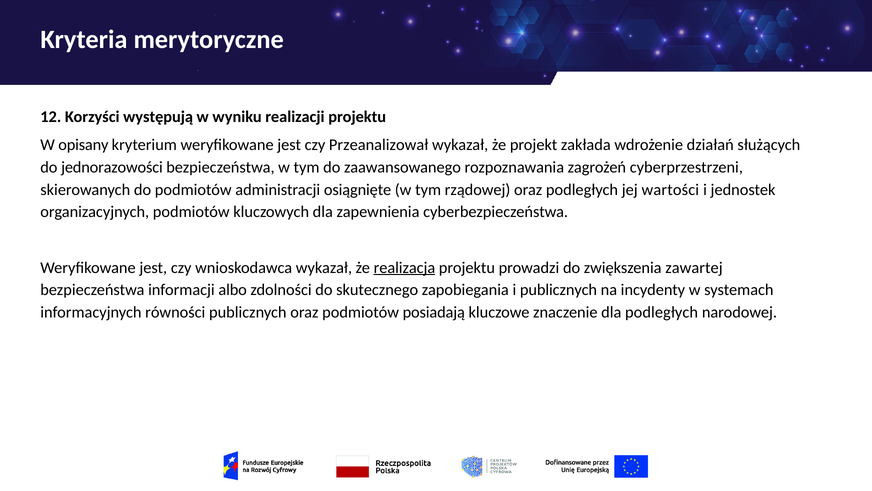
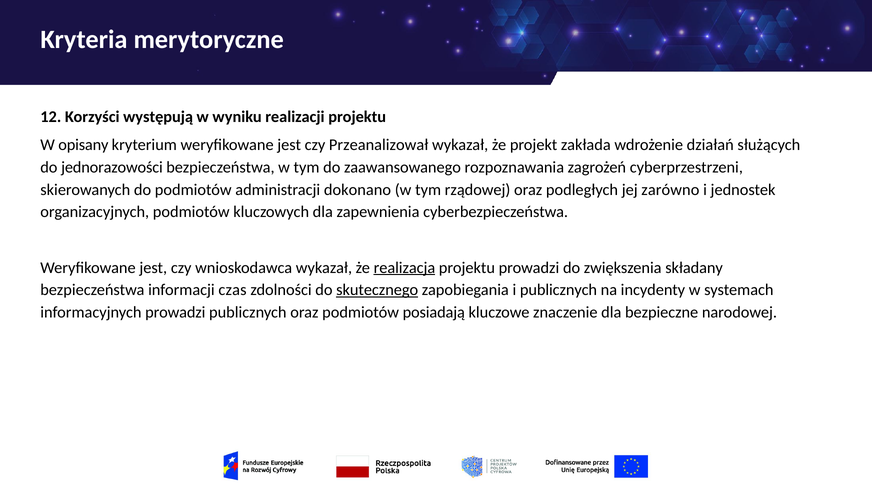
osiągnięte: osiągnięte -> dokonano
wartości: wartości -> zarówno
zawartej: zawartej -> składany
albo: albo -> czas
skutecznego underline: none -> present
informacyjnych równości: równości -> prowadzi
dla podległych: podległych -> bezpieczne
